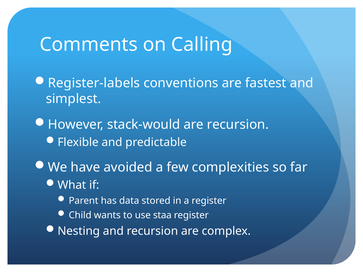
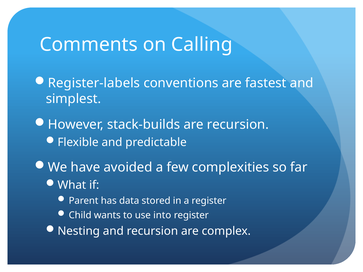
stack-would: stack-would -> stack-builds
staa: staa -> into
